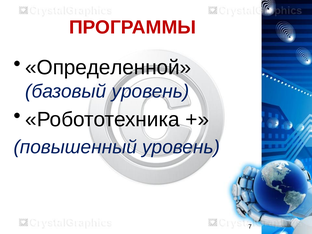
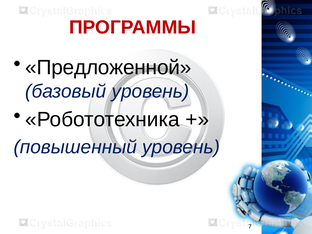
Определенной: Определенной -> Предложенной
